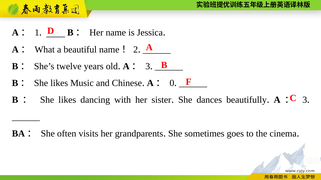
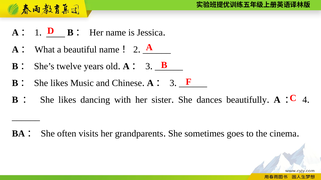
0 at (172, 83): 0 -> 3
3 at (305, 100): 3 -> 4
